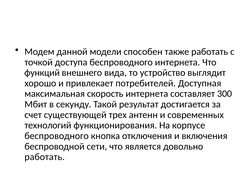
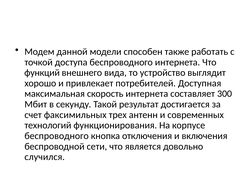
существующей: существующей -> факсимильных
работать at (45, 157): работать -> случился
